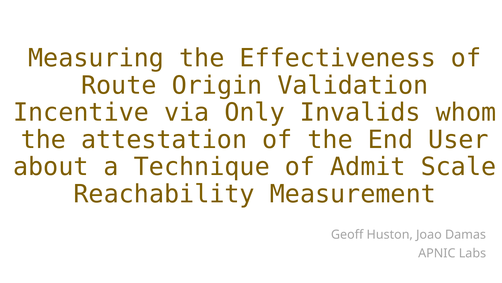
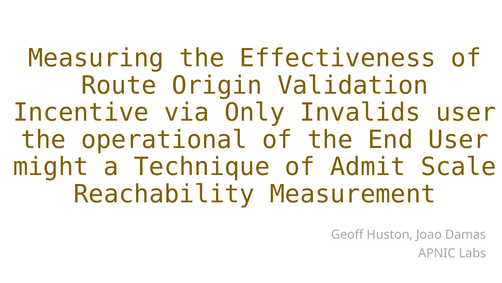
Invalids whom: whom -> user
attestation: attestation -> operational
about: about -> might
